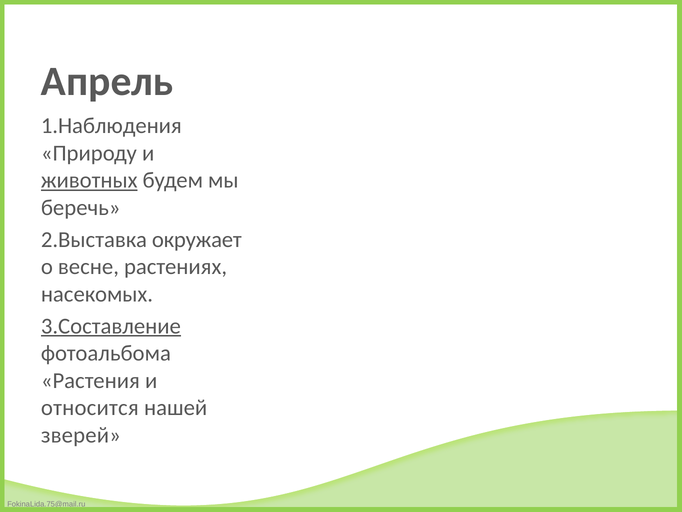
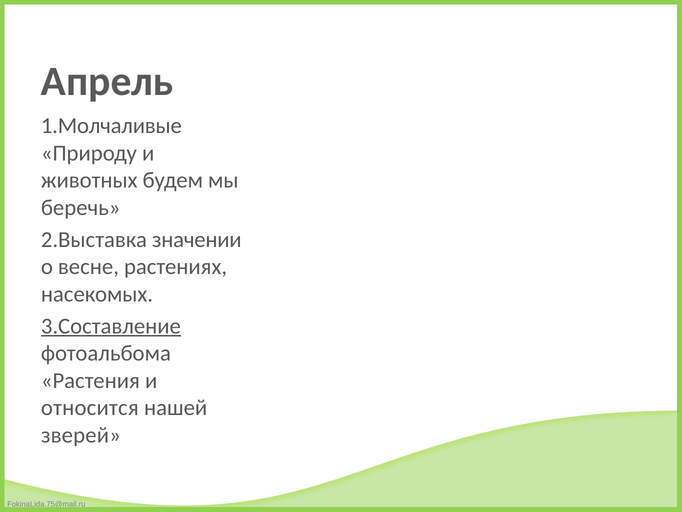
1.Наблюдения: 1.Наблюдения -> 1.Молчаливые
животных underline: present -> none
окружает: окружает -> значении
